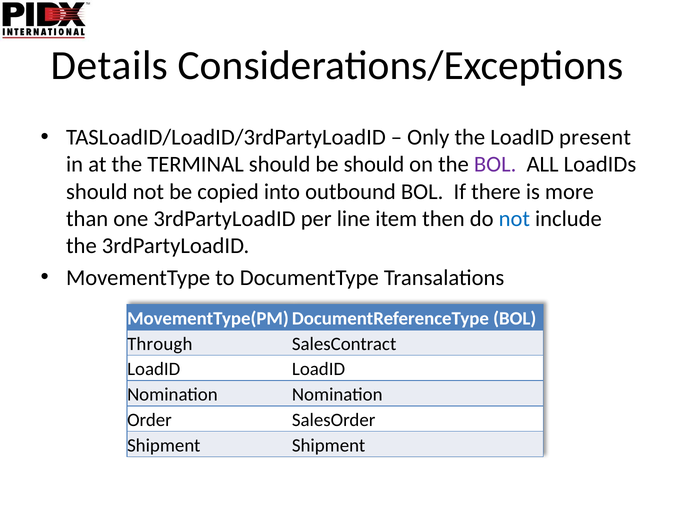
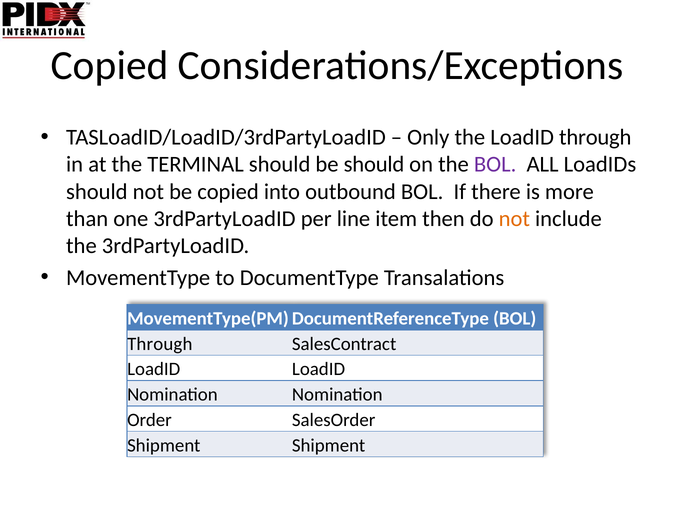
Details at (109, 66): Details -> Copied
LoadID present: present -> through
not at (514, 219) colour: blue -> orange
